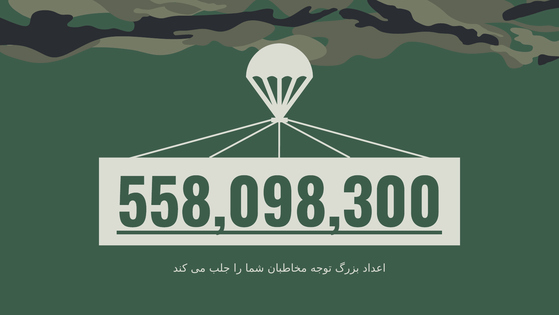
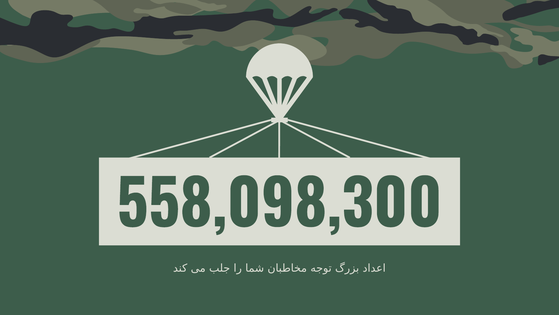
558,098,300 underline: present -> none
